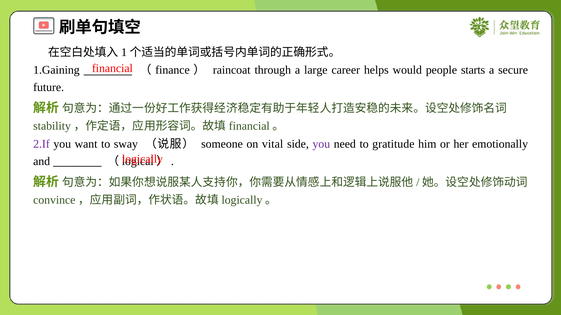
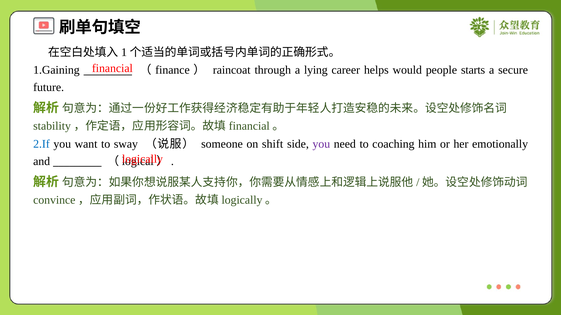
large: large -> lying
2.If colour: purple -> blue
vital: vital -> shift
gratitude: gratitude -> coaching
